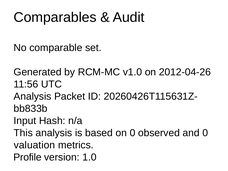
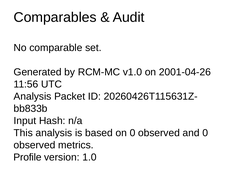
2012-04-26: 2012-04-26 -> 2001-04-26
valuation at (34, 145): valuation -> observed
